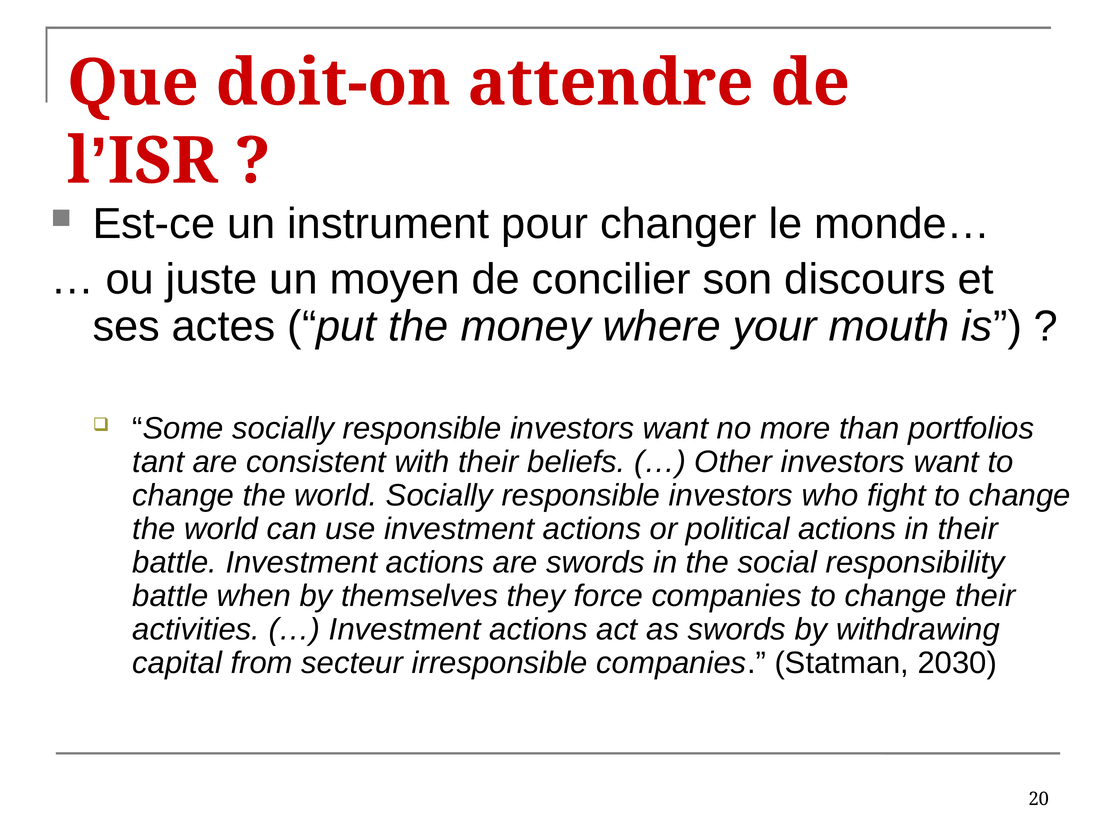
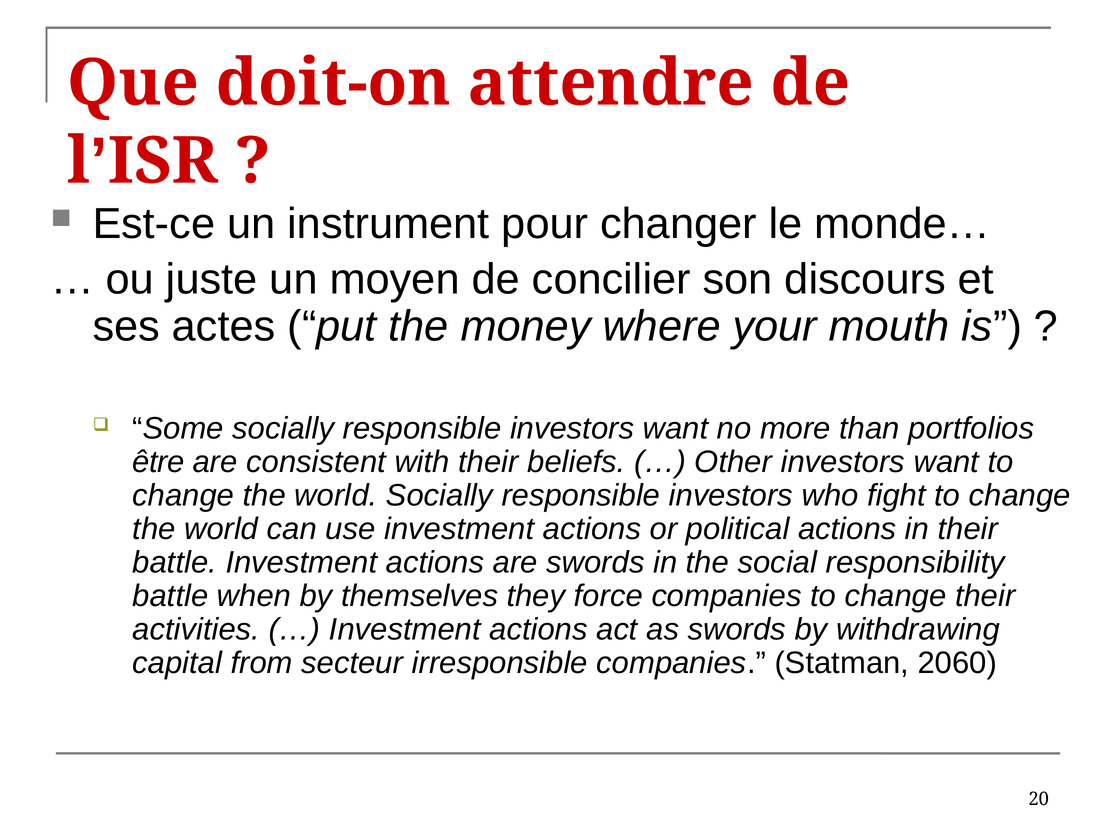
tant: tant -> être
2030: 2030 -> 2060
